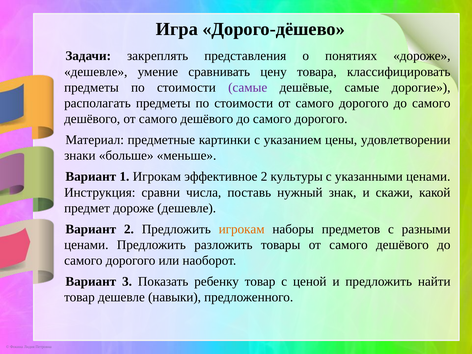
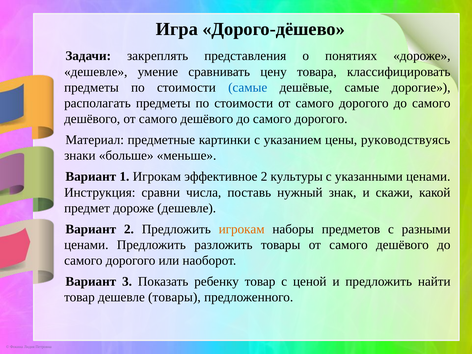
самые at (248, 87) colour: purple -> blue
удовлетворении: удовлетворении -> руководствуясь
дешевле навыки: навыки -> товары
